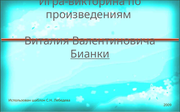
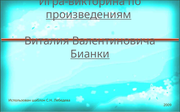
произведениям underline: none -> present
